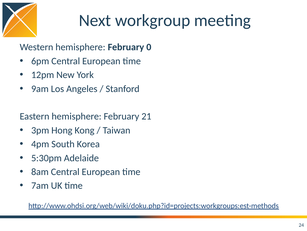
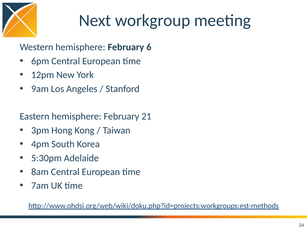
0: 0 -> 6
